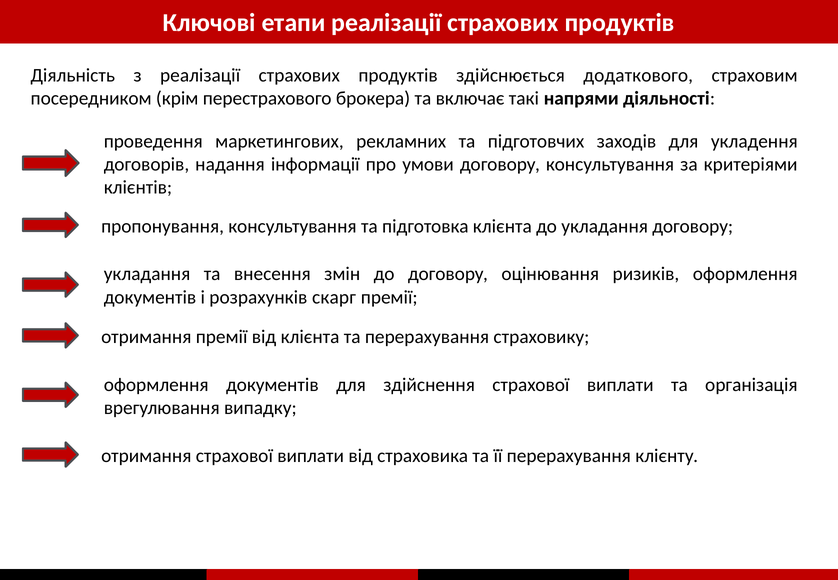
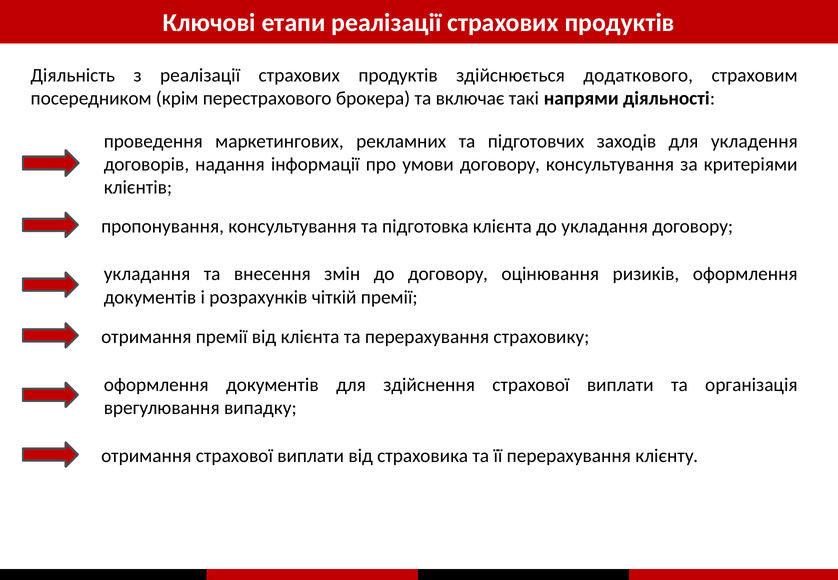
скарг: скарг -> чіткій
